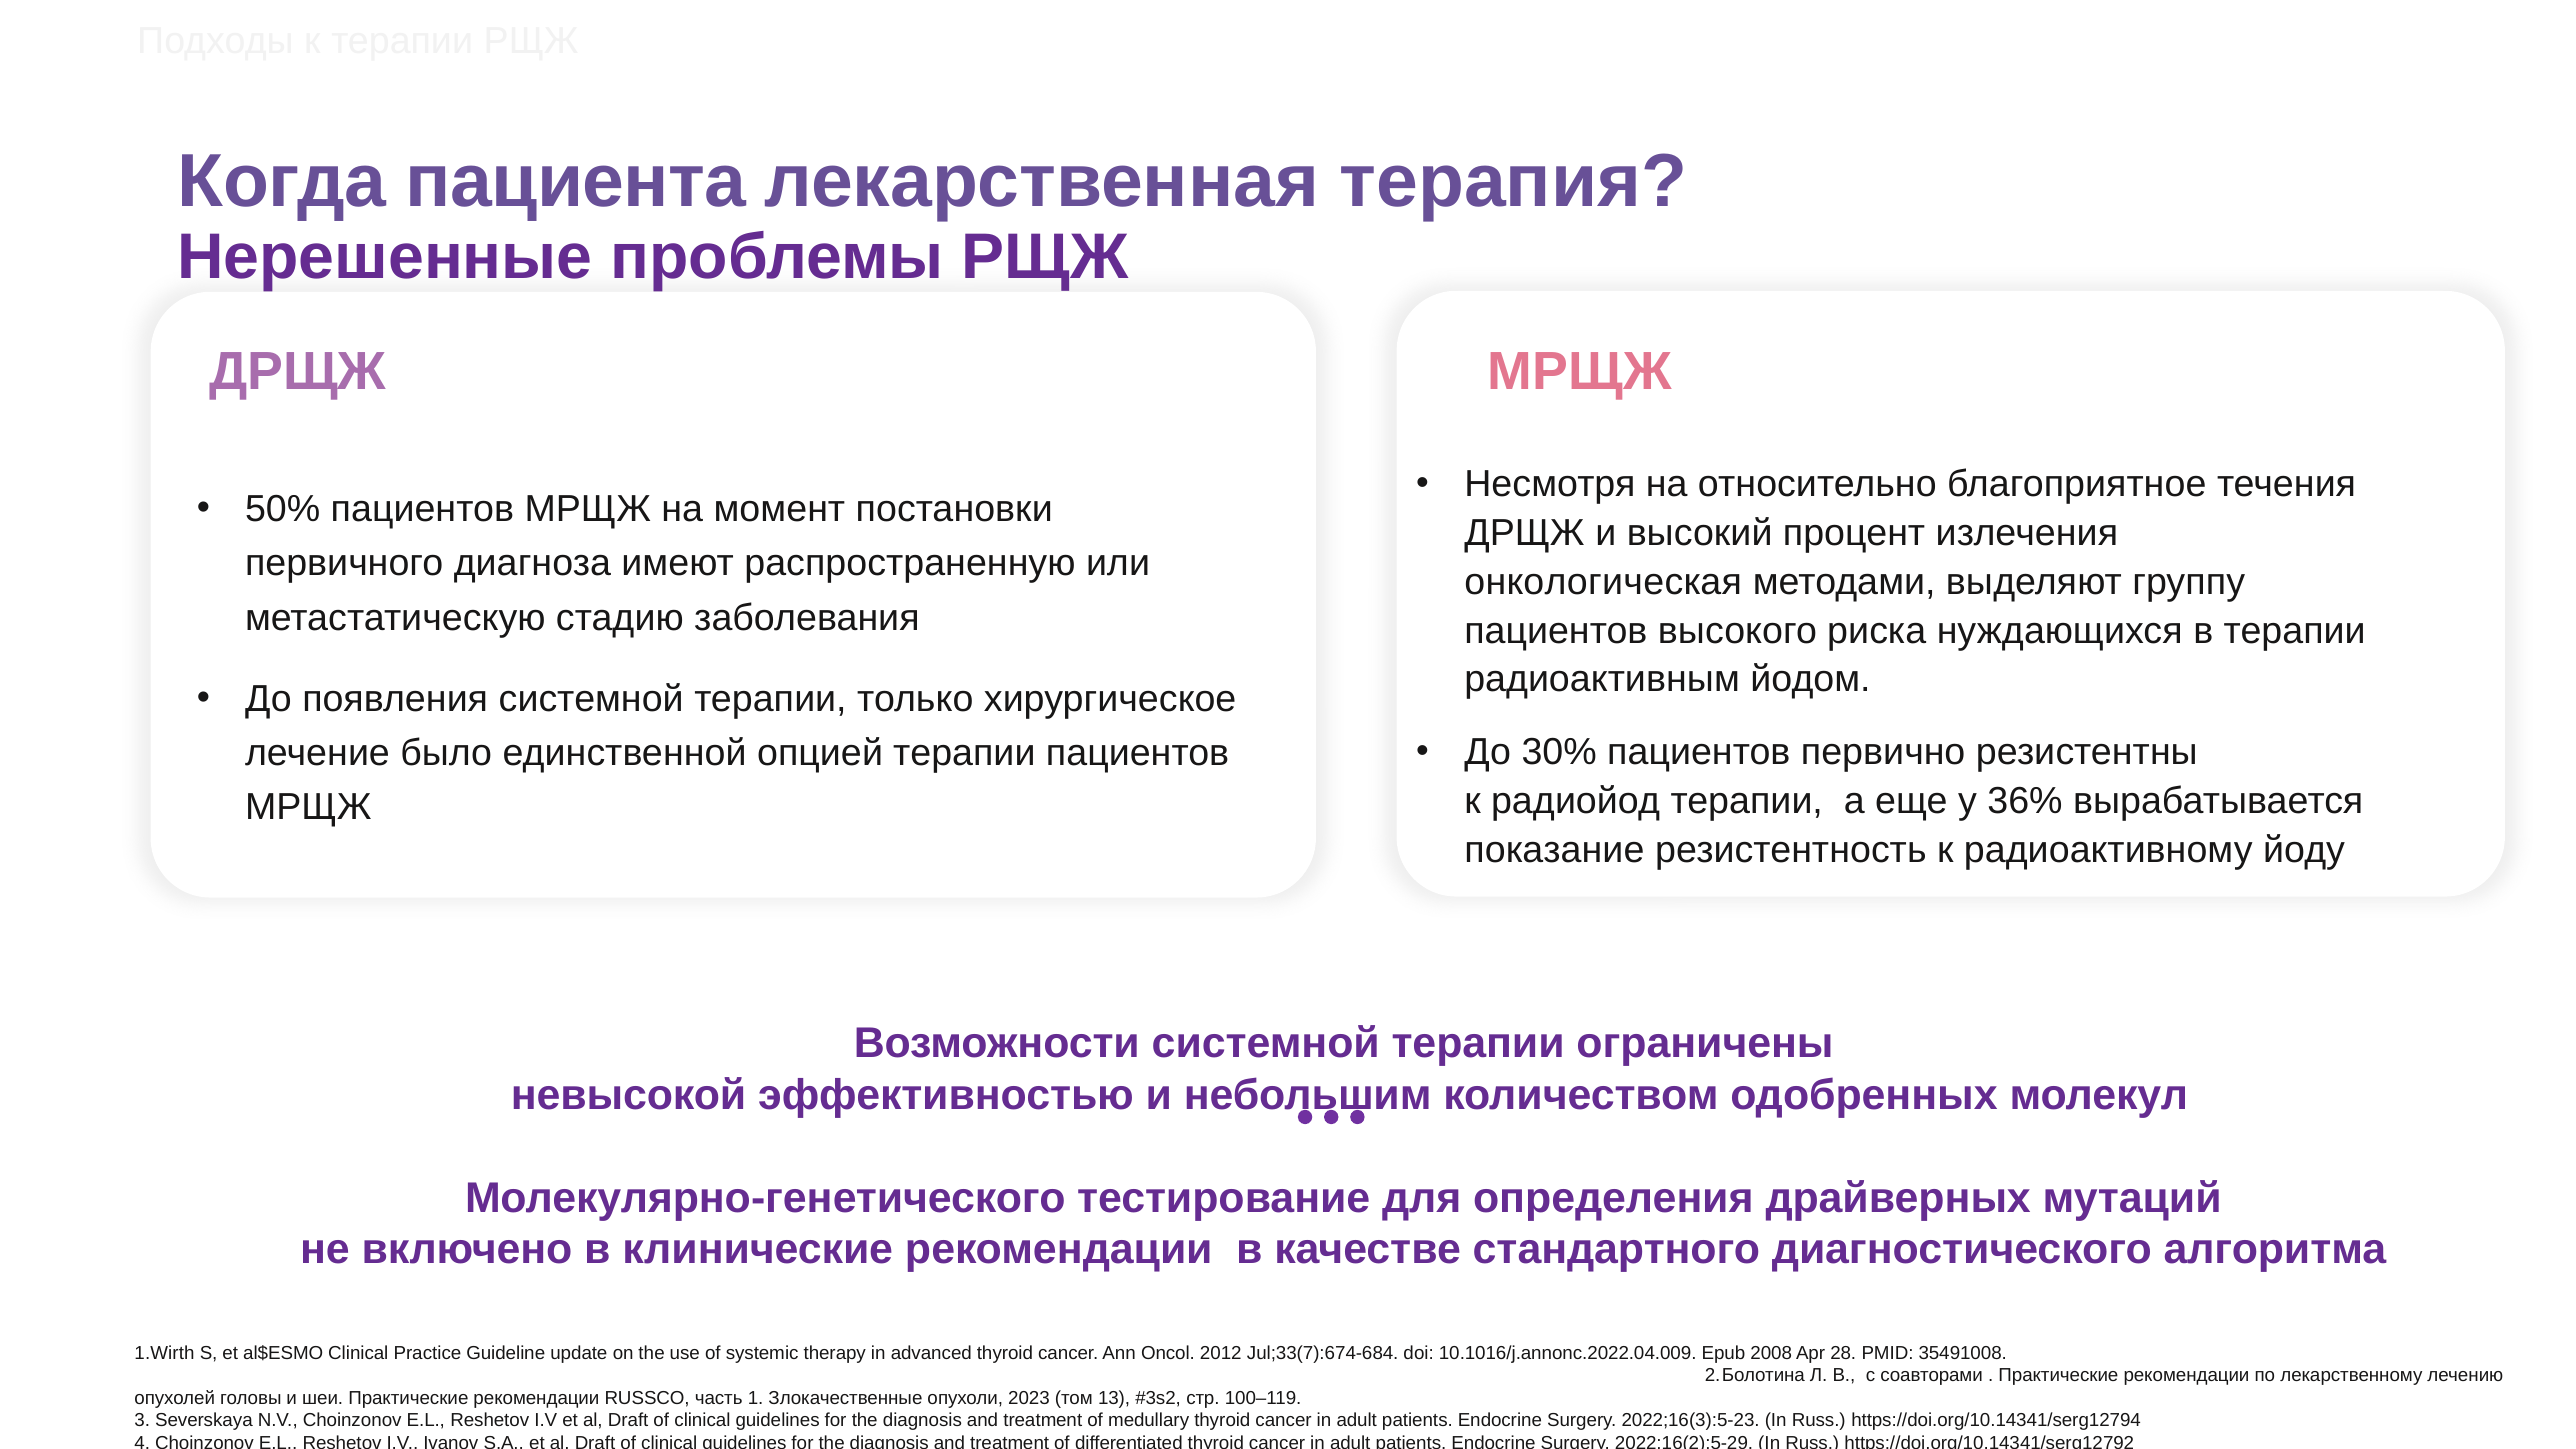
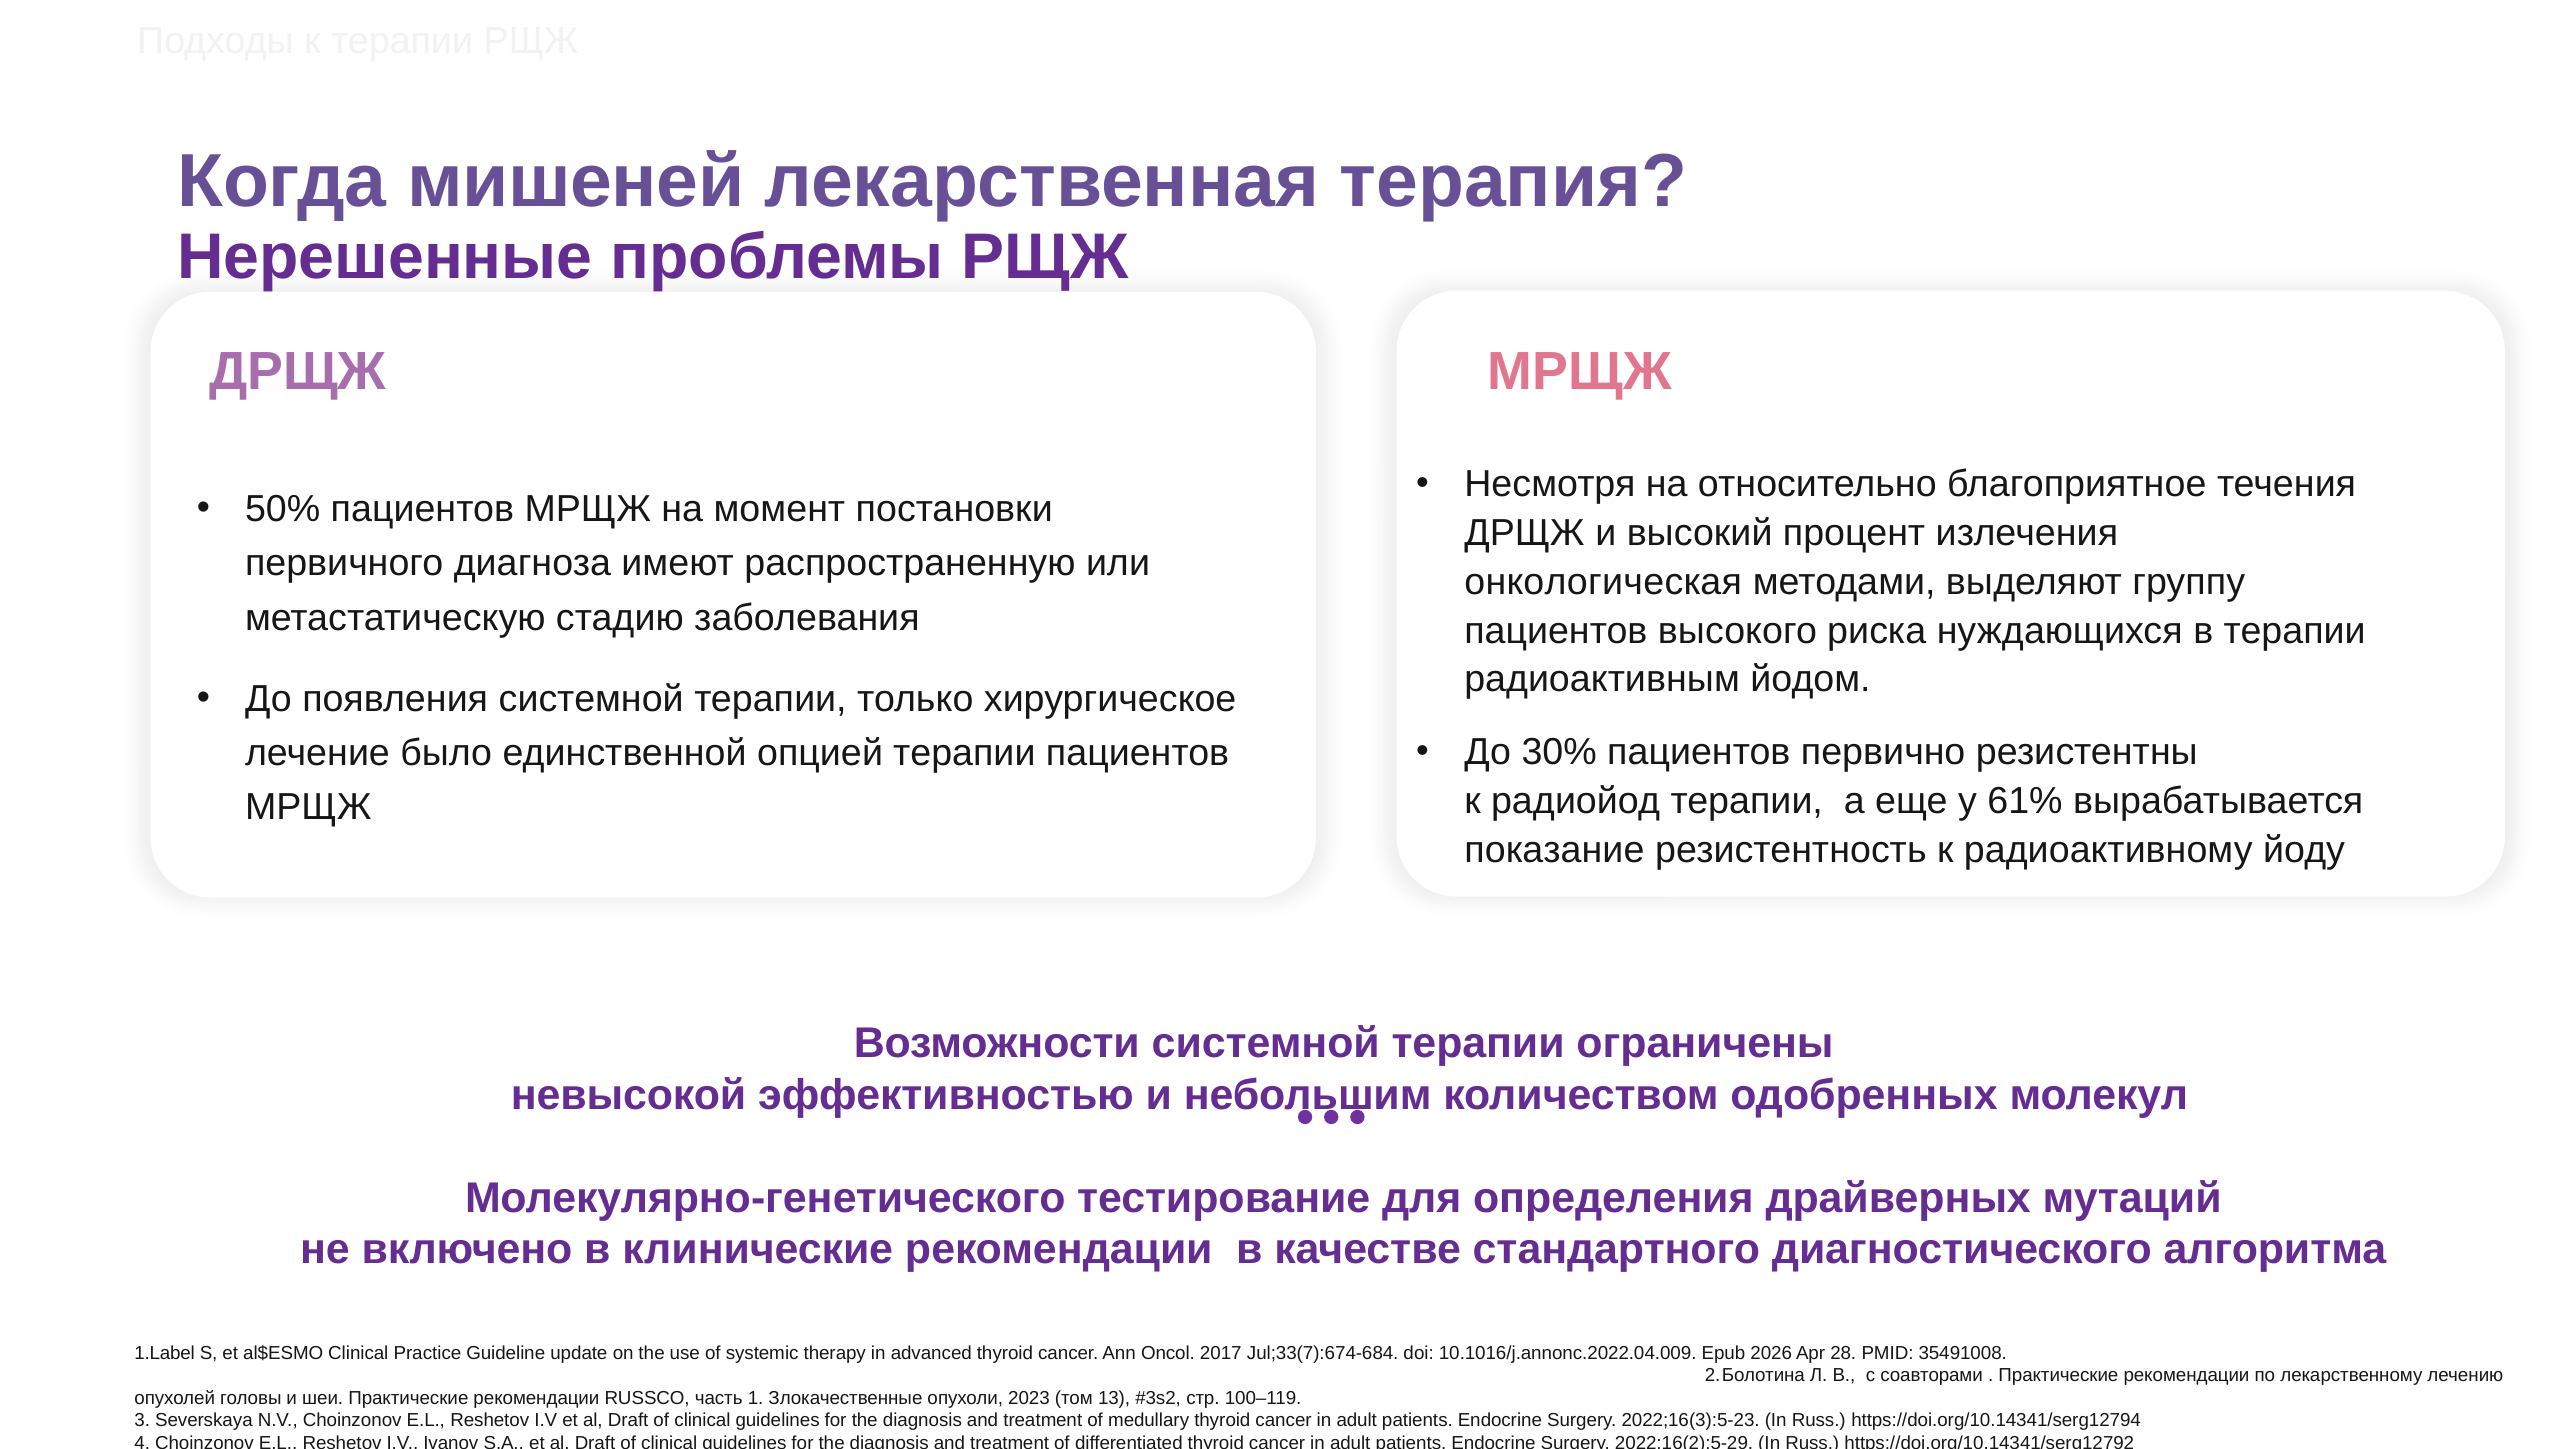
пациента: пациента -> мишеней
36%: 36% -> 61%
1.Wirth: 1.Wirth -> 1.Label
2012: 2012 -> 2017
2008: 2008 -> 2026
